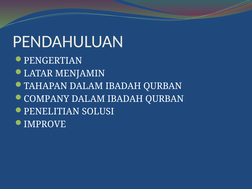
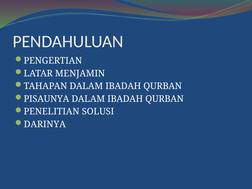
COMPANY: COMPANY -> PISAUNYA
IMPROVE: IMPROVE -> DARINYA
